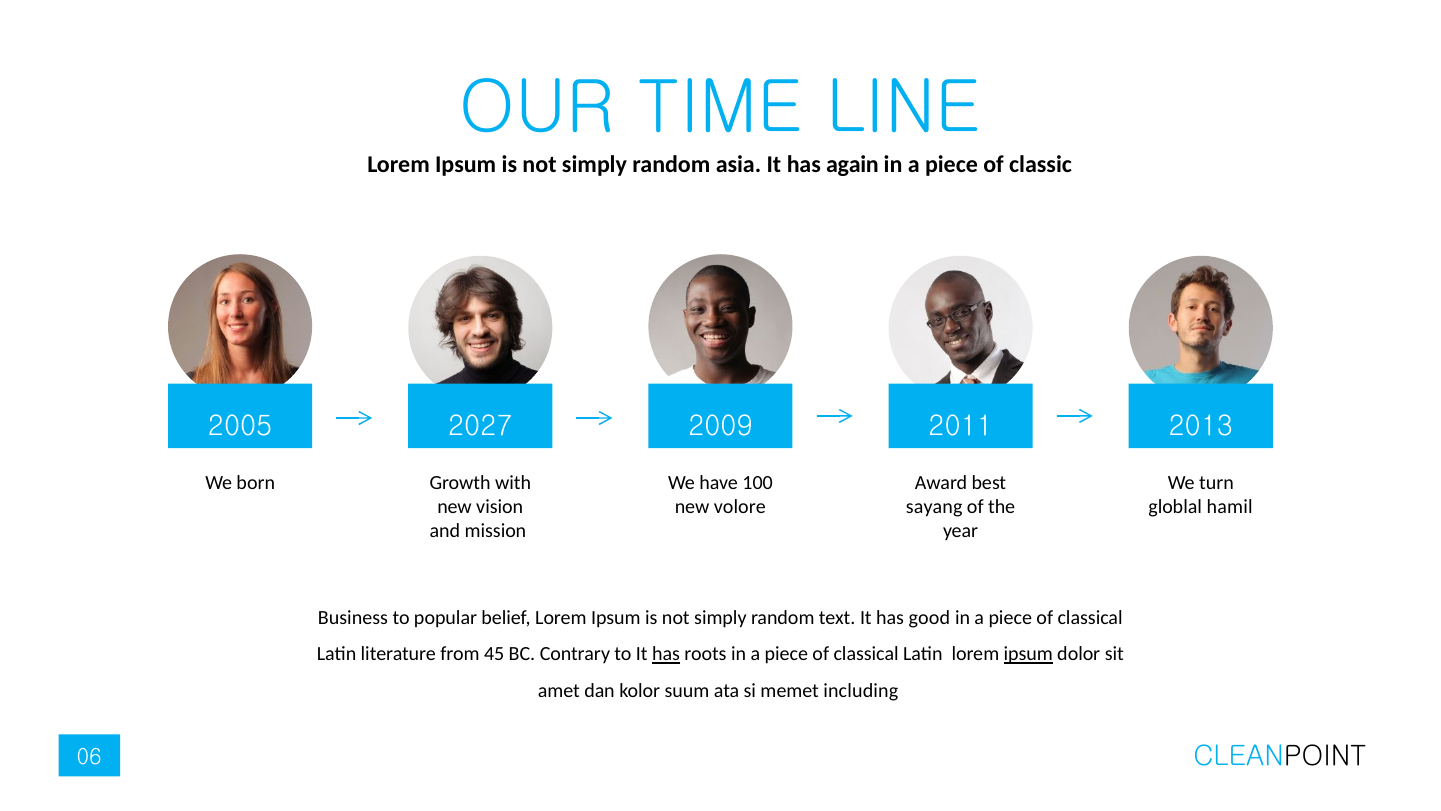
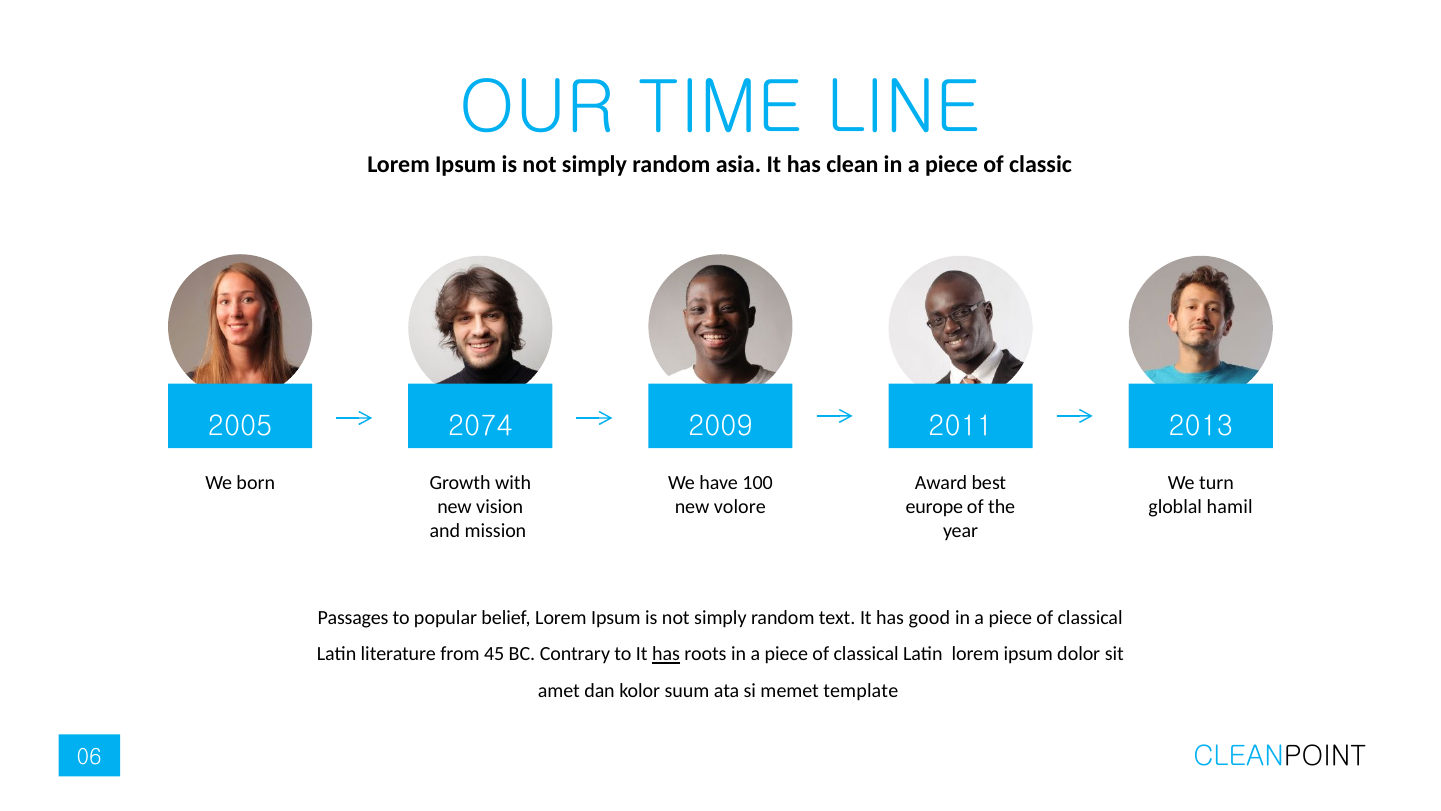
again: again -> clean
2027: 2027 -> 2074
sayang: sayang -> europe
Business: Business -> Passages
ipsum at (1028, 654) underline: present -> none
including: including -> template
